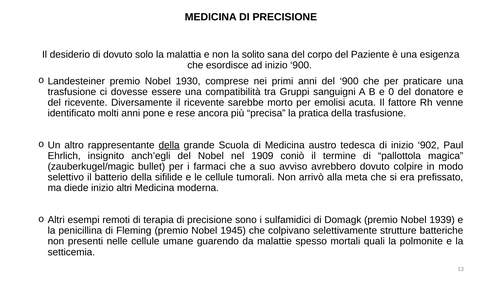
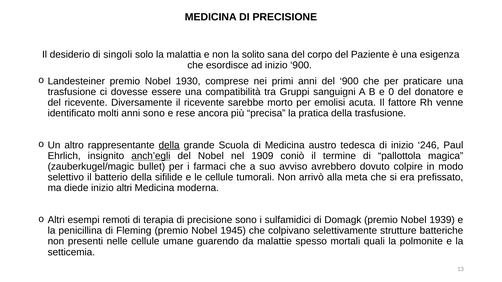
di dovuto: dovuto -> singoli
anni pone: pone -> sono
902: 902 -> 246
anch’egli underline: none -> present
